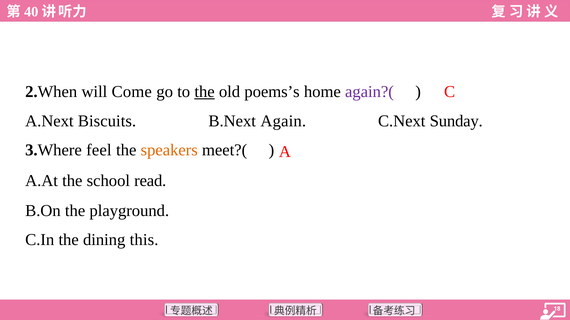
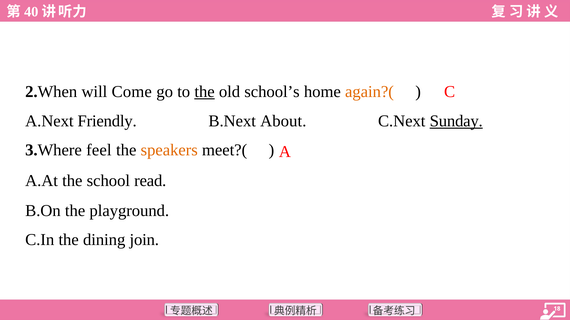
poems’s: poems’s -> school’s
again?( colour: purple -> orange
Biscuits: Biscuits -> Friendly
Again: Again -> About
Sunday underline: none -> present
this: this -> join
